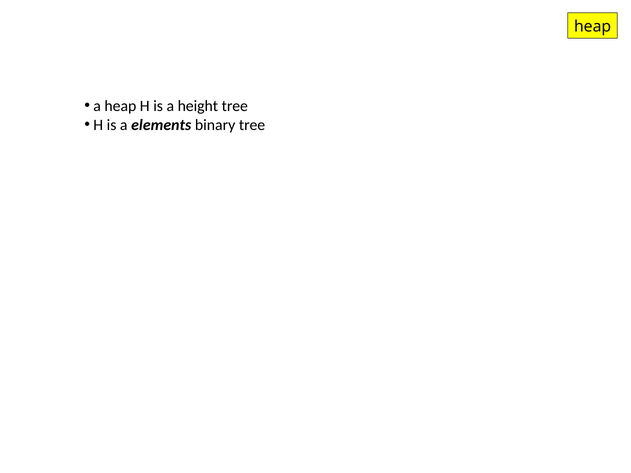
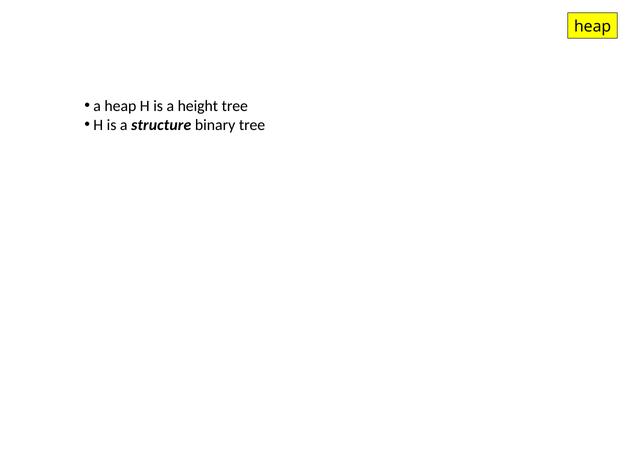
elements: elements -> structure
